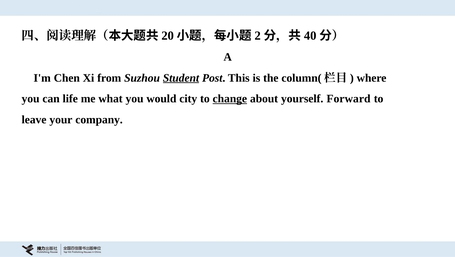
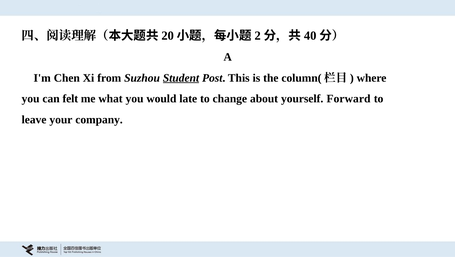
life: life -> felt
city: city -> late
change underline: present -> none
